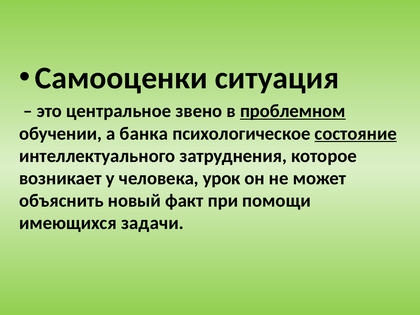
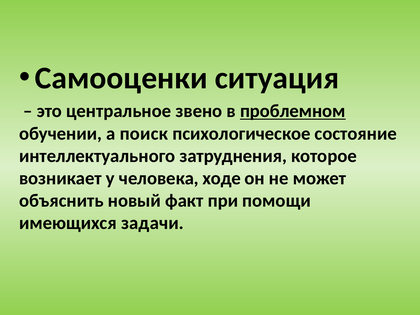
банка: банка -> поиск
состояние underline: present -> none
урок: урок -> ходе
